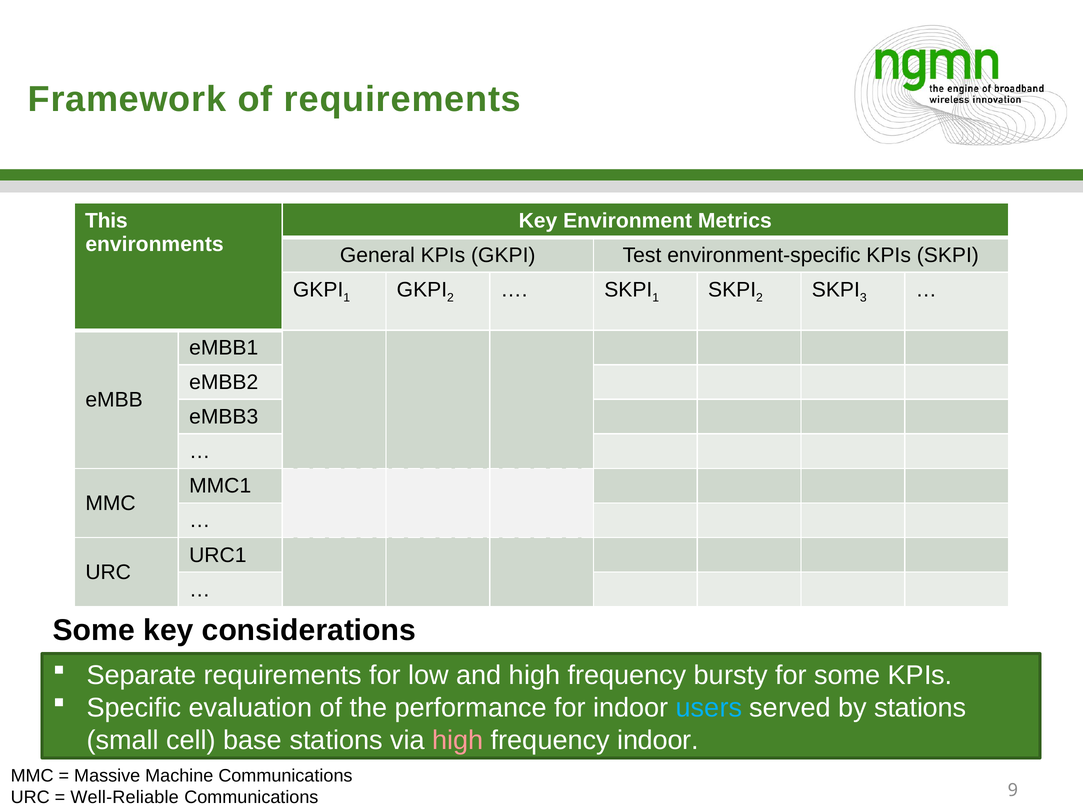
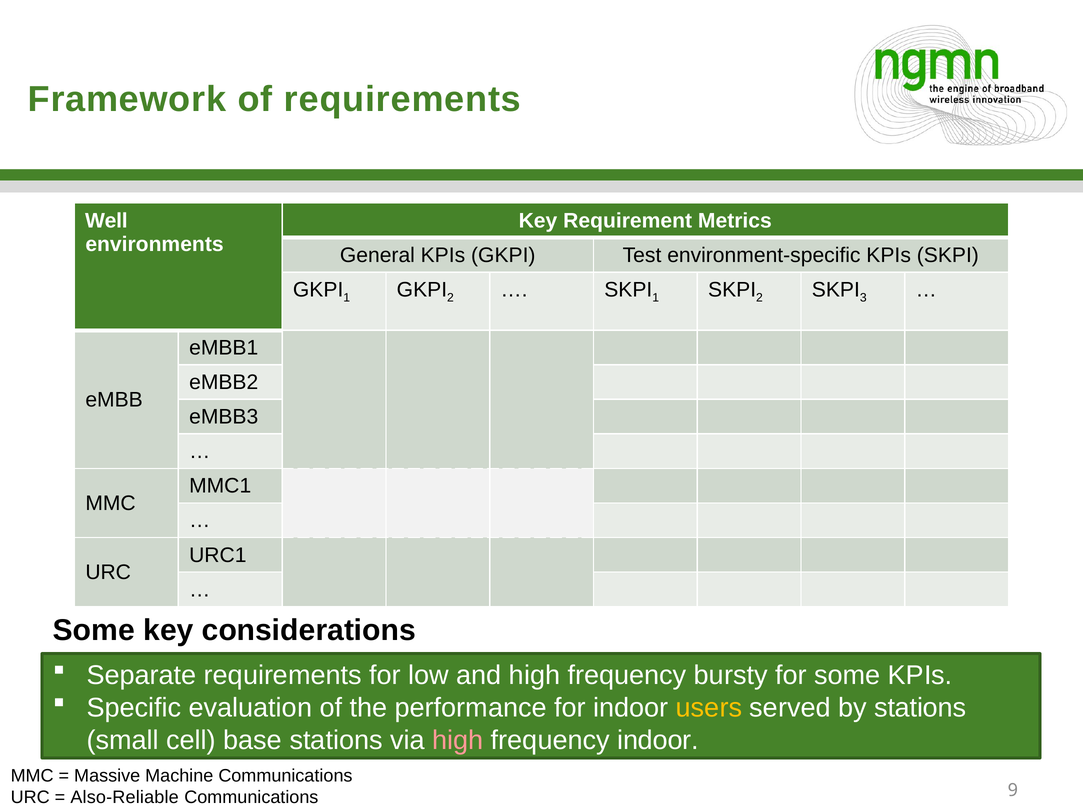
This: This -> Well
Environment: Environment -> Requirement
users colour: light blue -> yellow
Well-Reliable: Well-Reliable -> Also-Reliable
